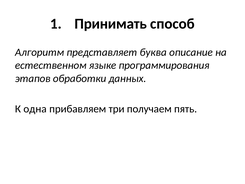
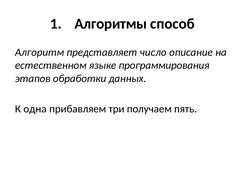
Принимать: Принимать -> Алгоритмы
буква: буква -> число
